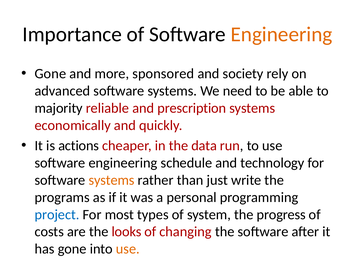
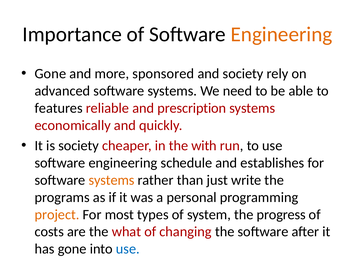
majority: majority -> features
is actions: actions -> society
data: data -> with
technology: technology -> establishes
project colour: blue -> orange
looks: looks -> what
use at (128, 248) colour: orange -> blue
